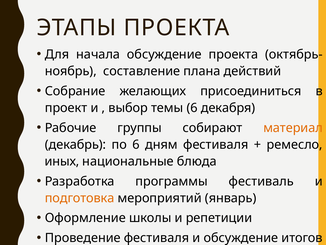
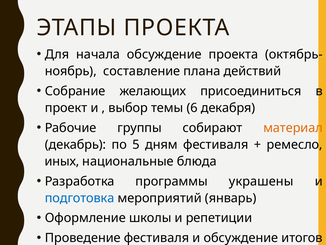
по 6: 6 -> 5
фестиваль: фестиваль -> украшены
подготовка colour: orange -> blue
